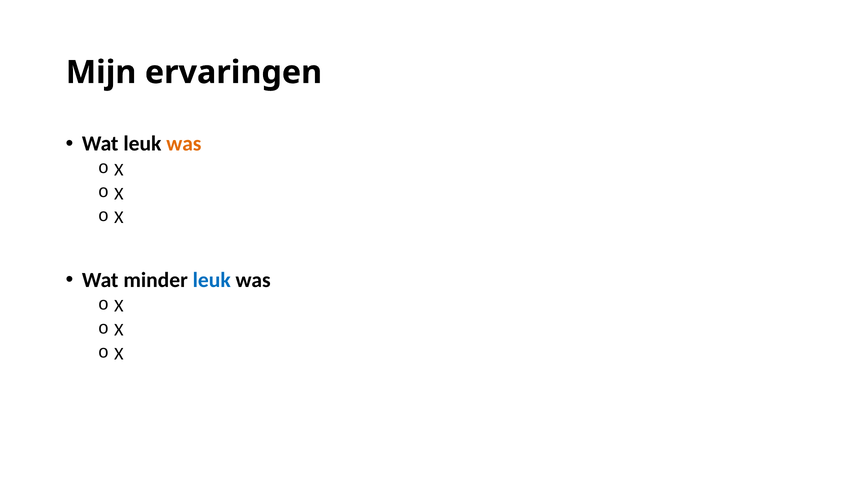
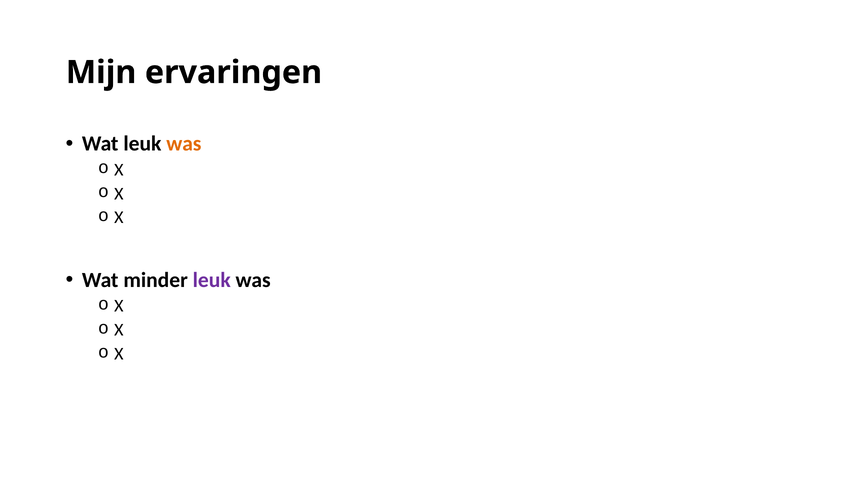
leuk at (212, 280) colour: blue -> purple
